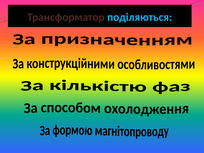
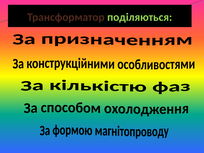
поділяються colour: light blue -> light green
